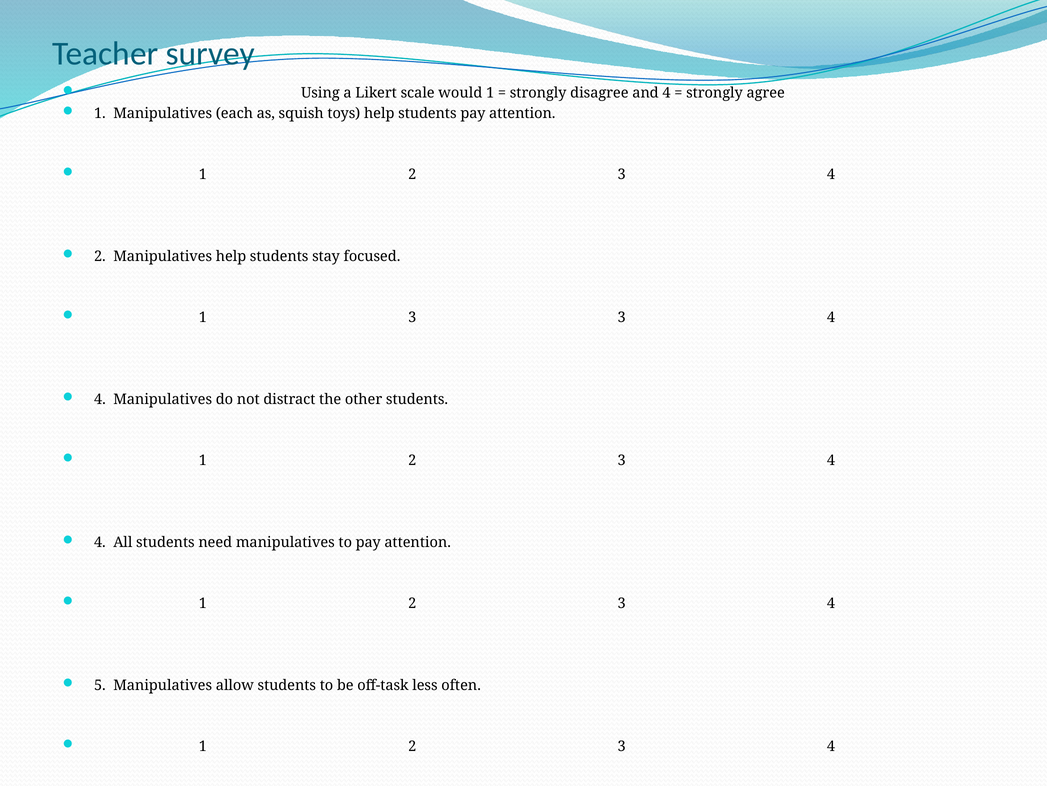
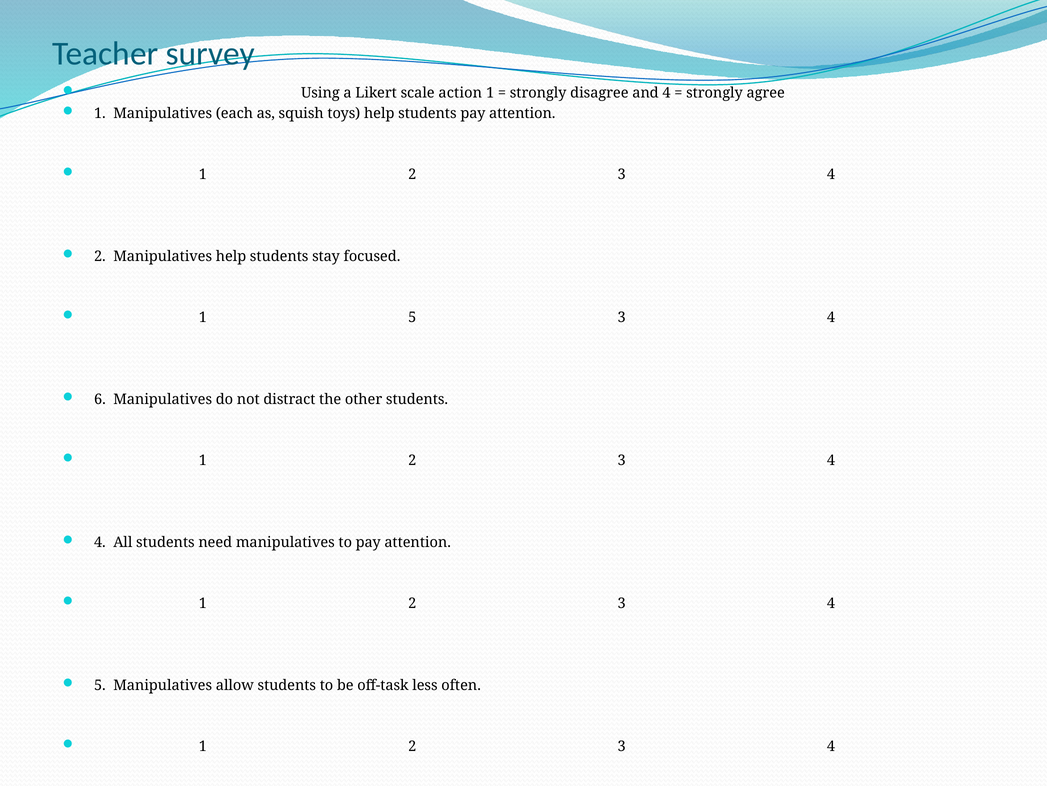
would: would -> action
1 3: 3 -> 5
4 at (100, 399): 4 -> 6
